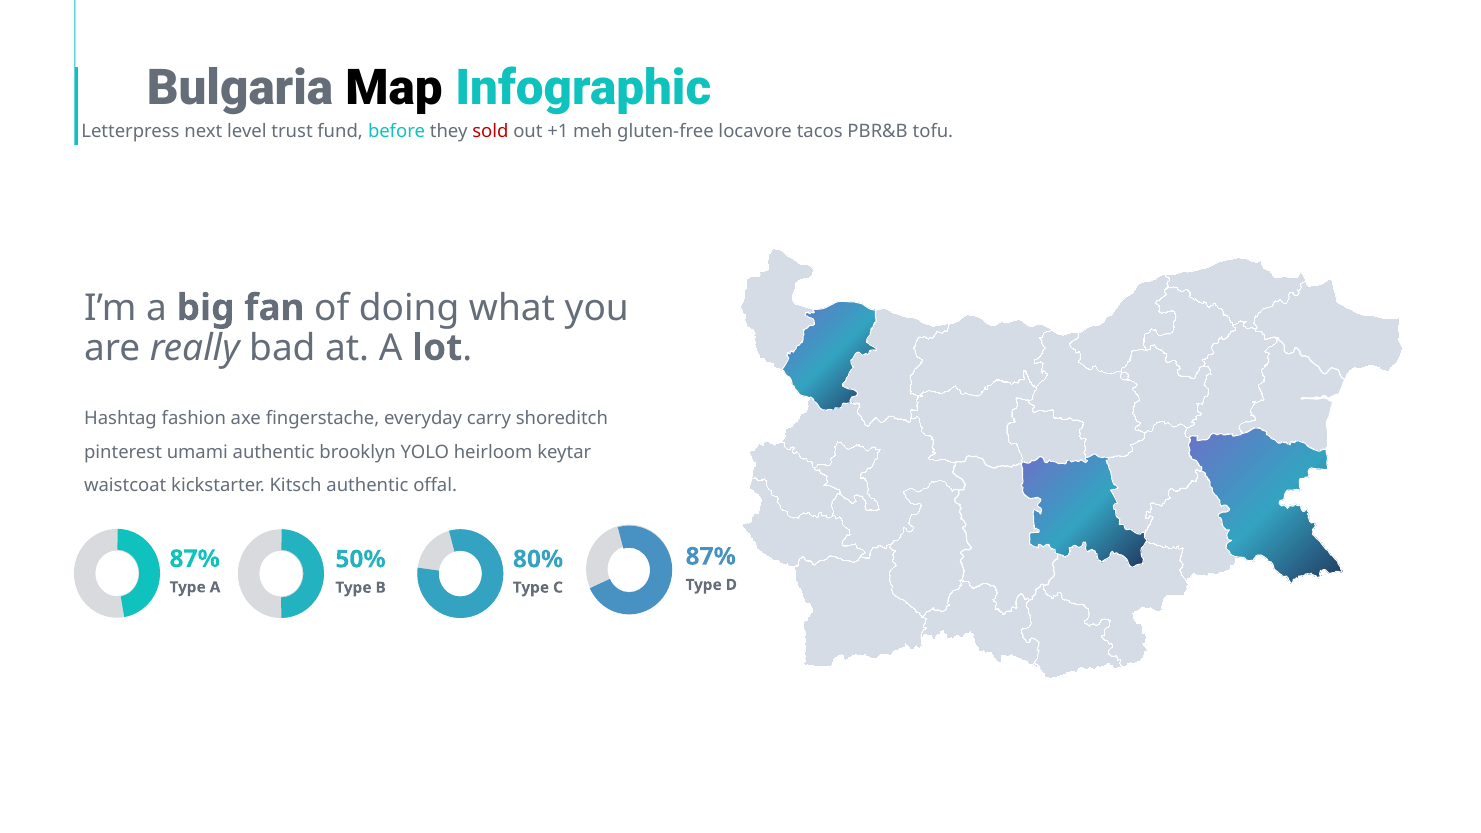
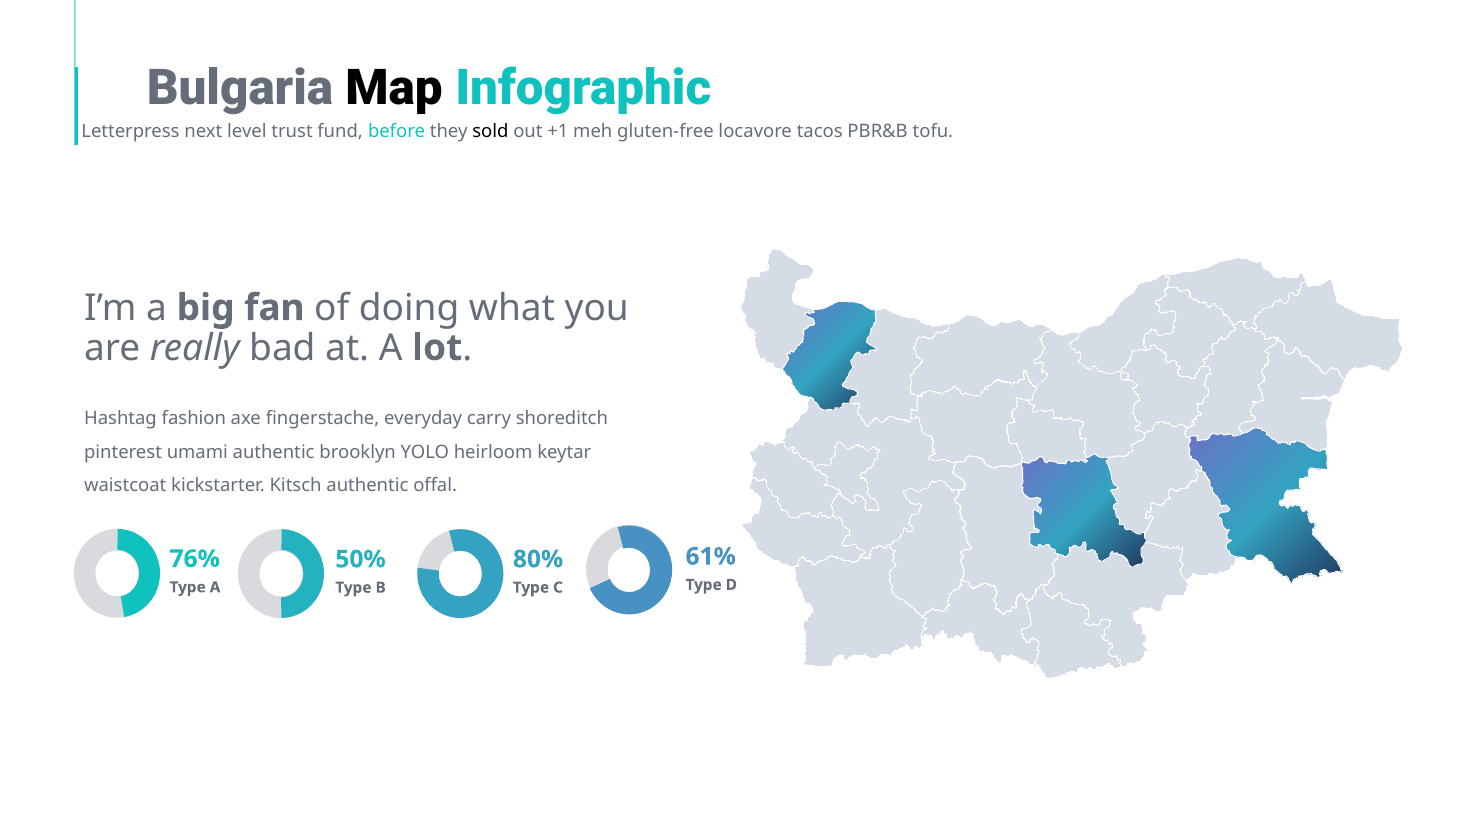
sold colour: red -> black
87% at (711, 557): 87% -> 61%
87% at (195, 559): 87% -> 76%
